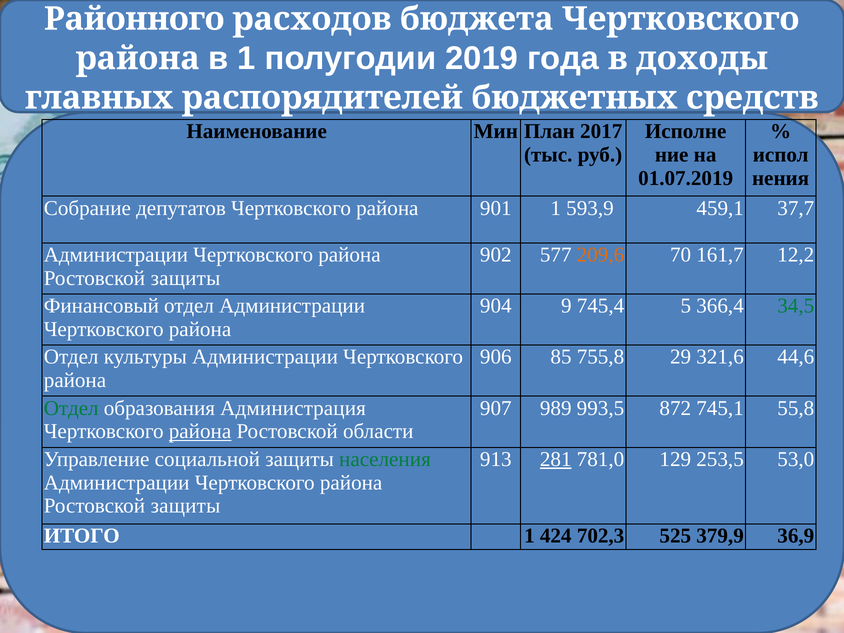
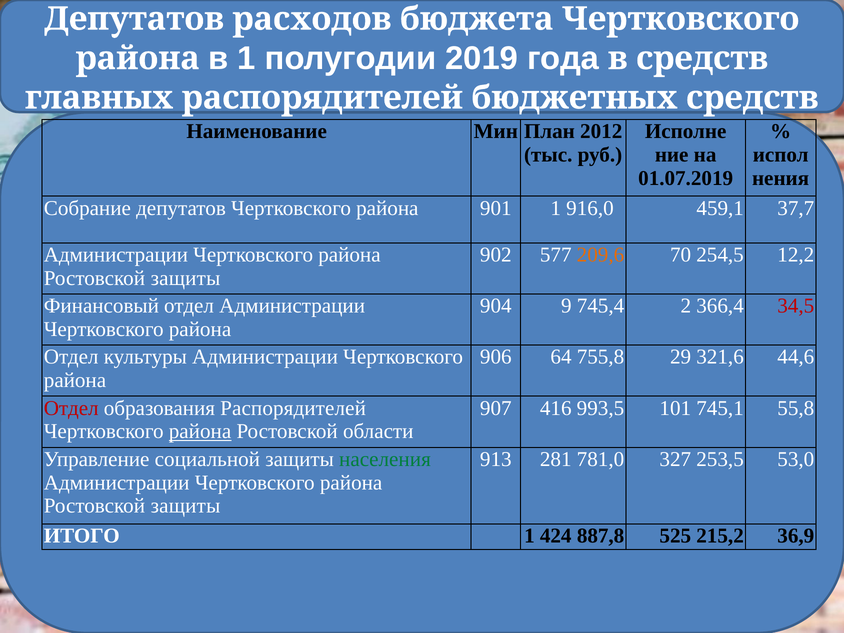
Районного at (134, 19): Районного -> Депутатов
в доходы: доходы -> средств
2017: 2017 -> 2012
593,9: 593,9 -> 916,0
161,7: 161,7 -> 254,5
5: 5 -> 2
34,5 colour: green -> red
85: 85 -> 64
Отдел at (71, 408) colour: green -> red
образования Администрация: Администрация -> Распорядителей
989: 989 -> 416
872: 872 -> 101
281 underline: present -> none
129: 129 -> 327
702,3: 702,3 -> 887,8
379,9: 379,9 -> 215,2
